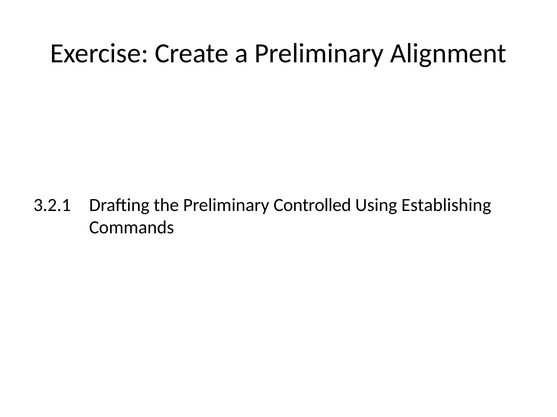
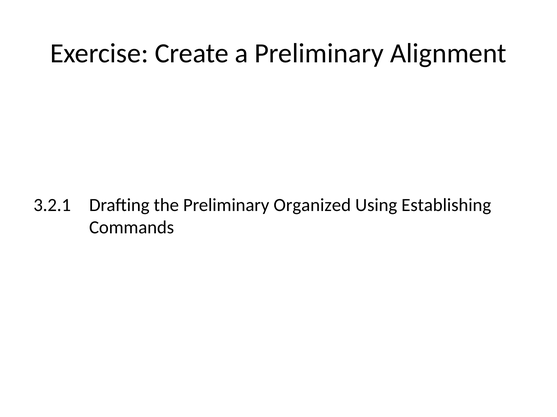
Controlled: Controlled -> Organized
